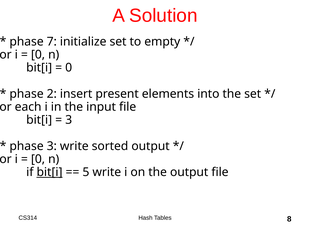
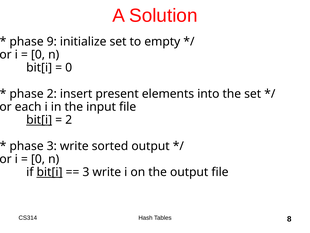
7: 7 -> 9
bit[i at (39, 120) underline: none -> present
3 at (69, 120): 3 -> 2
5 at (86, 172): 5 -> 3
